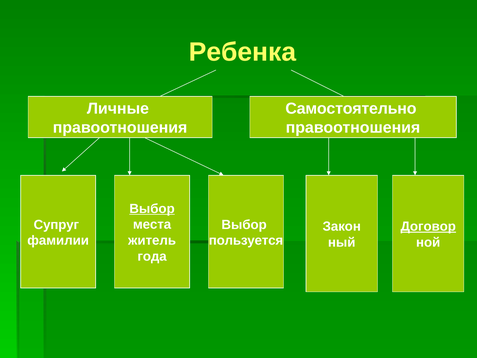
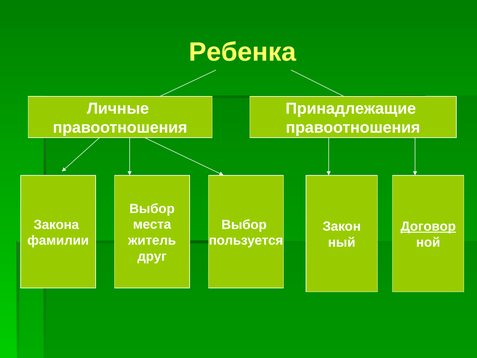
Самостоятельно: Самостоятельно -> Принадлежащие
Выбор at (152, 209) underline: present -> none
Супруг: Супруг -> Закона
года: года -> друг
